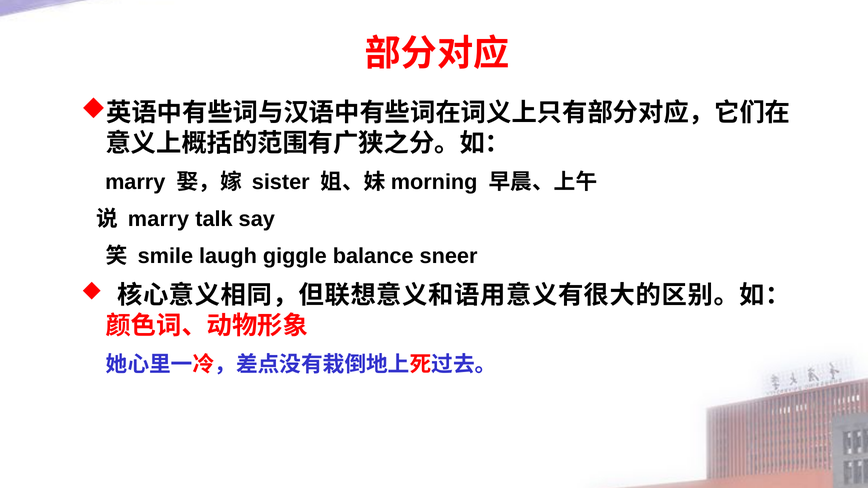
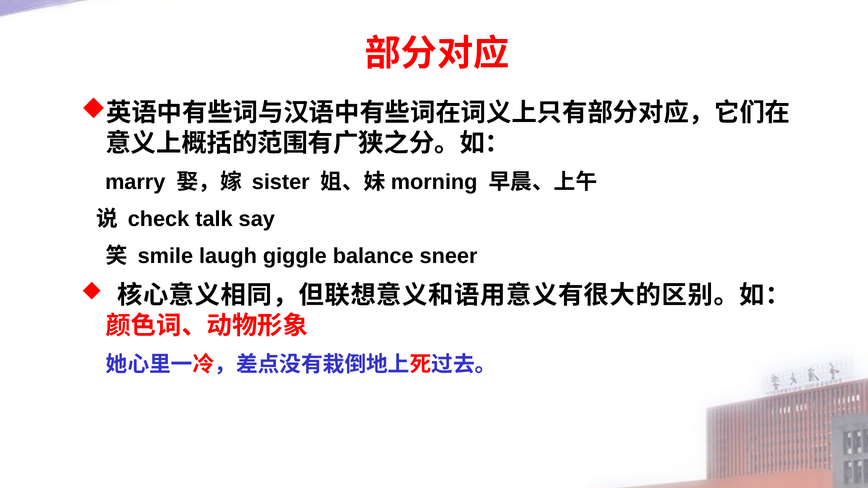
marry at (158, 219): marry -> check
